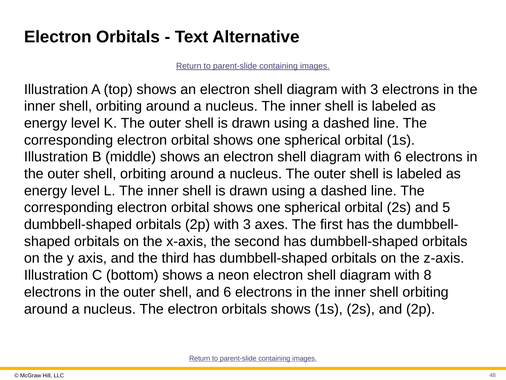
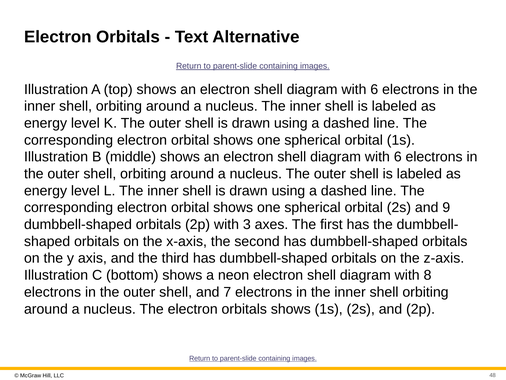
3 at (374, 89): 3 -> 6
5: 5 -> 9
and 6: 6 -> 7
